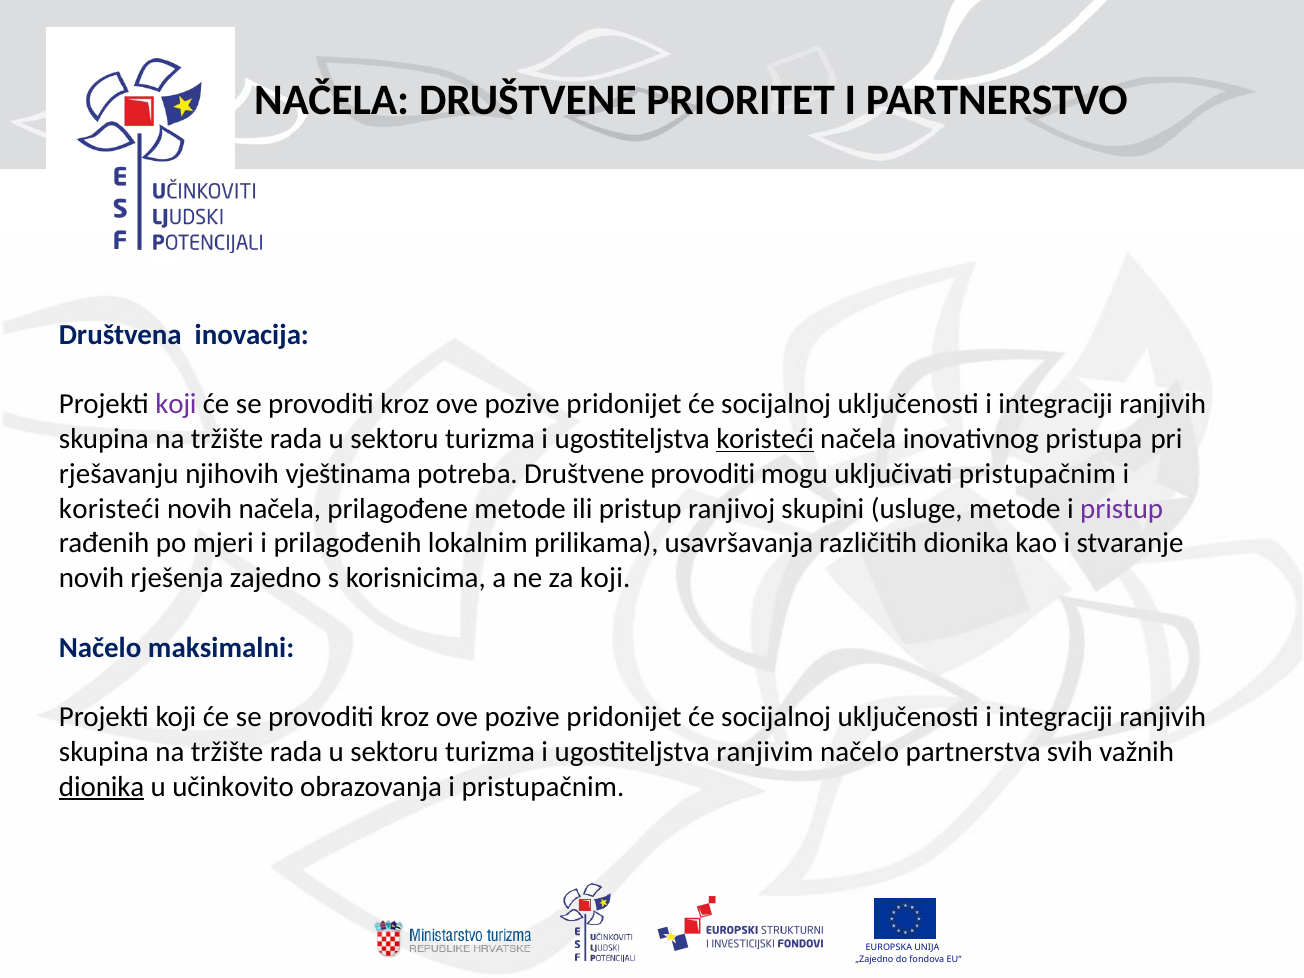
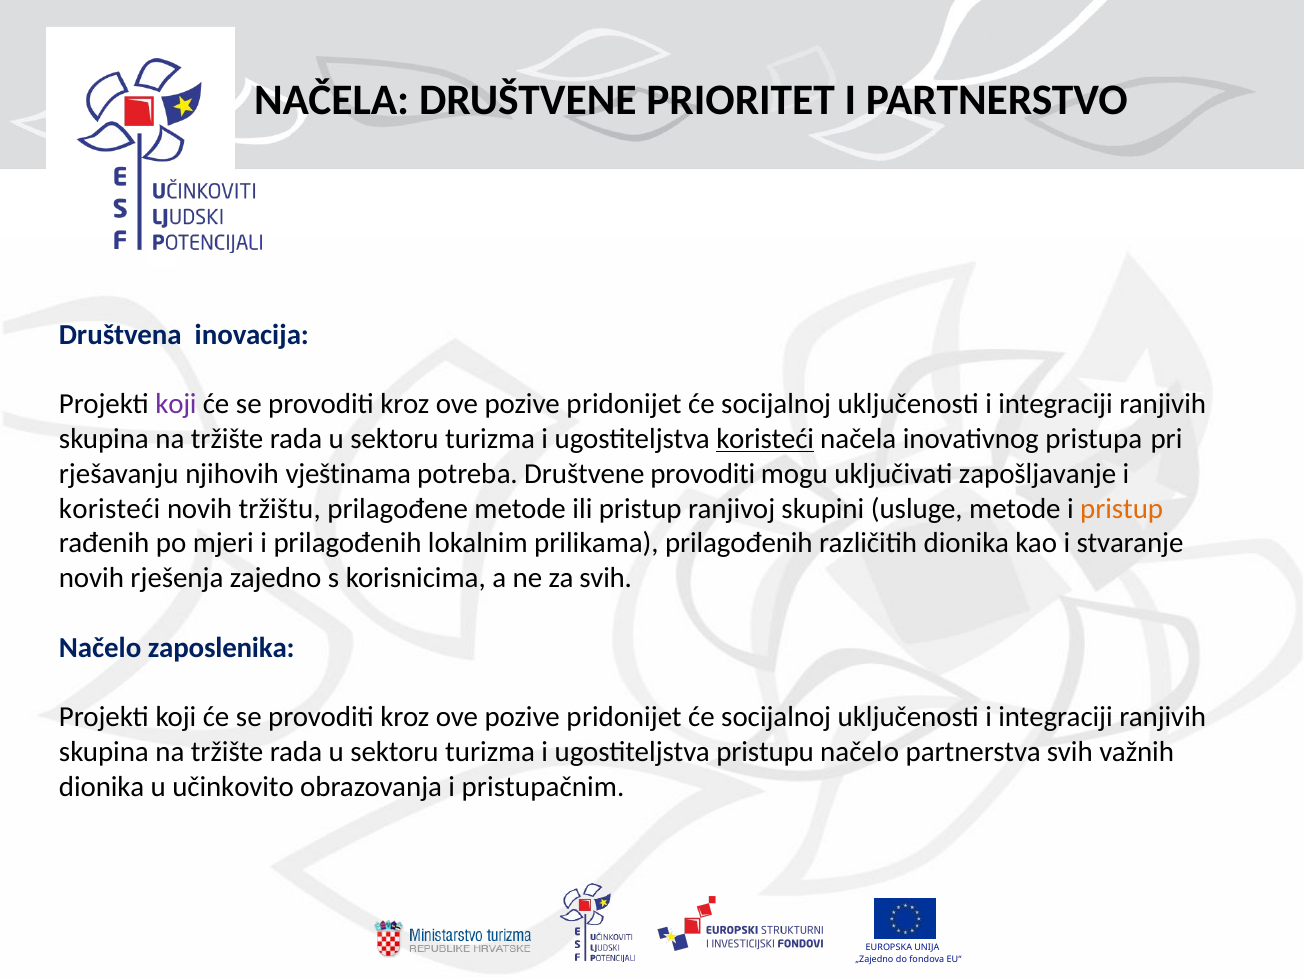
uključivati pristupačnim: pristupačnim -> zapošljavanje
novih načela: načela -> tržištu
pristup at (1122, 509) colour: purple -> orange
prilikama usavršavanja: usavršavanja -> prilagođenih
za koji: koji -> svih
maksimalni: maksimalni -> zaposlenika
ranjivim: ranjivim -> pristupu
dionika at (102, 787) underline: present -> none
